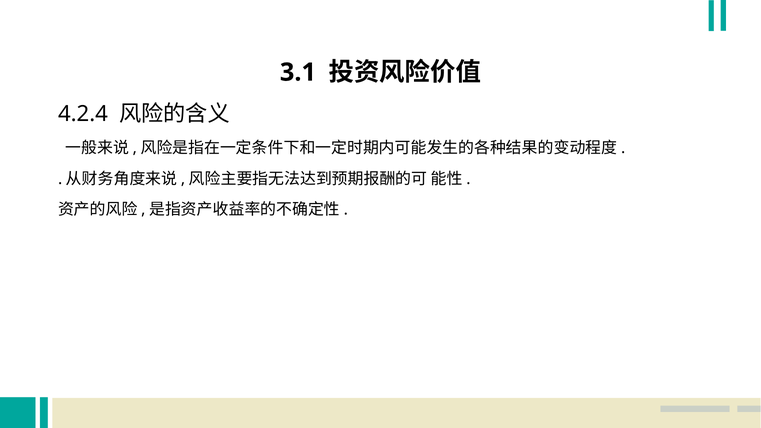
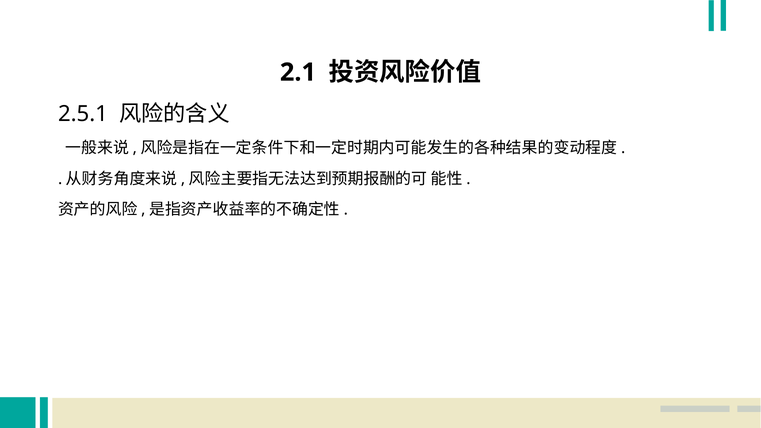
3.1: 3.1 -> 2.1
4.2.4: 4.2.4 -> 2.5.1
